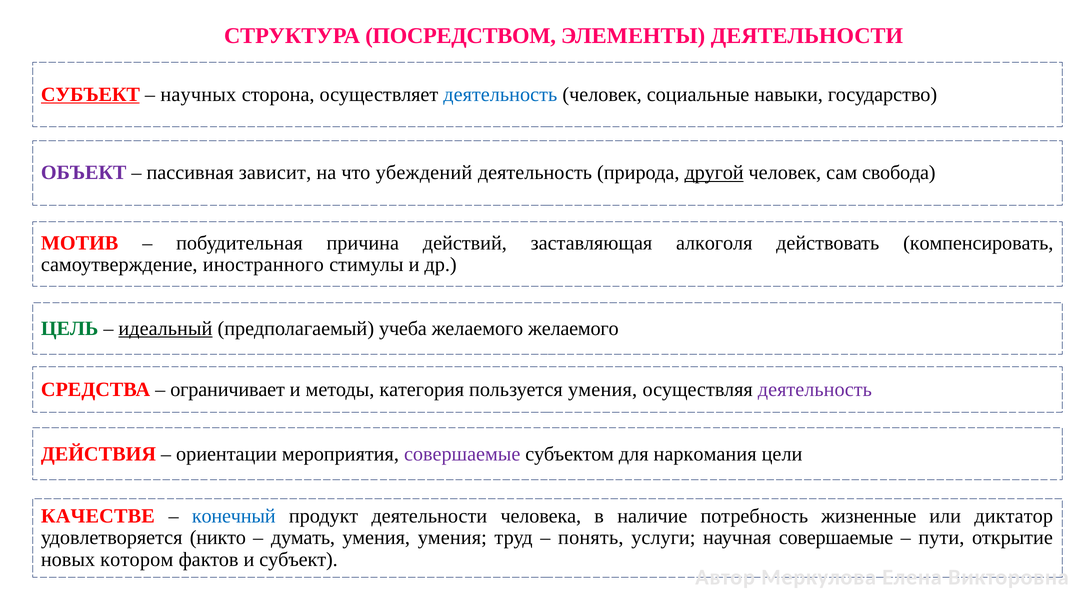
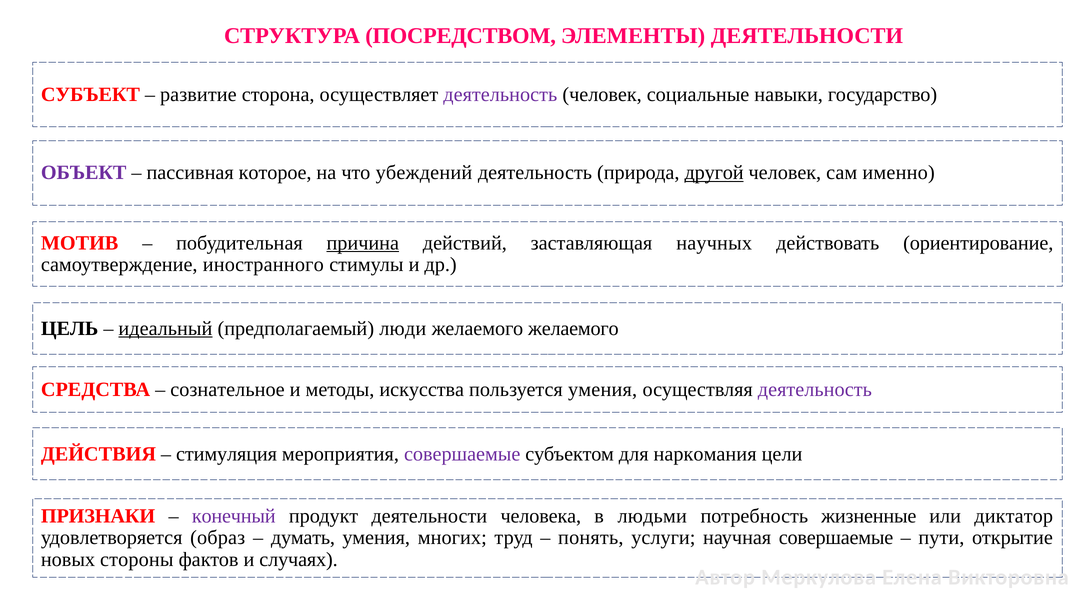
СУБЪЕКТ at (90, 94) underline: present -> none
научных: научных -> развитие
деятельность at (500, 94) colour: blue -> purple
зависит: зависит -> которое
свобода: свобода -> именно
причина underline: none -> present
алкоголя: алкоголя -> научных
компенсировать: компенсировать -> ориентирование
ЦЕЛЬ colour: green -> black
учеба: учеба -> люди
ограничивает: ограничивает -> сознательное
категория: категория -> искусства
ориентации: ориентации -> стимуляция
КАЧЕСТВЕ: КАЧЕСТВЕ -> ПРИЗНАКИ
конечный colour: blue -> purple
наличие: наличие -> людьми
никто: никто -> образ
умения умения: умения -> многих
котором: котором -> стороны
и субъект: субъект -> случаях
